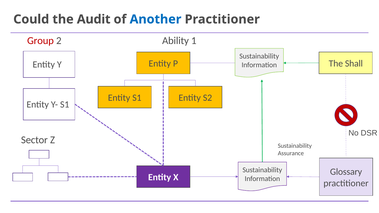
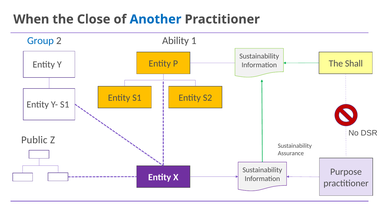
Could: Could -> When
Audit: Audit -> Close
Group colour: red -> blue
Sector at (34, 140): Sector -> Public
Glossary: Glossary -> Purpose
